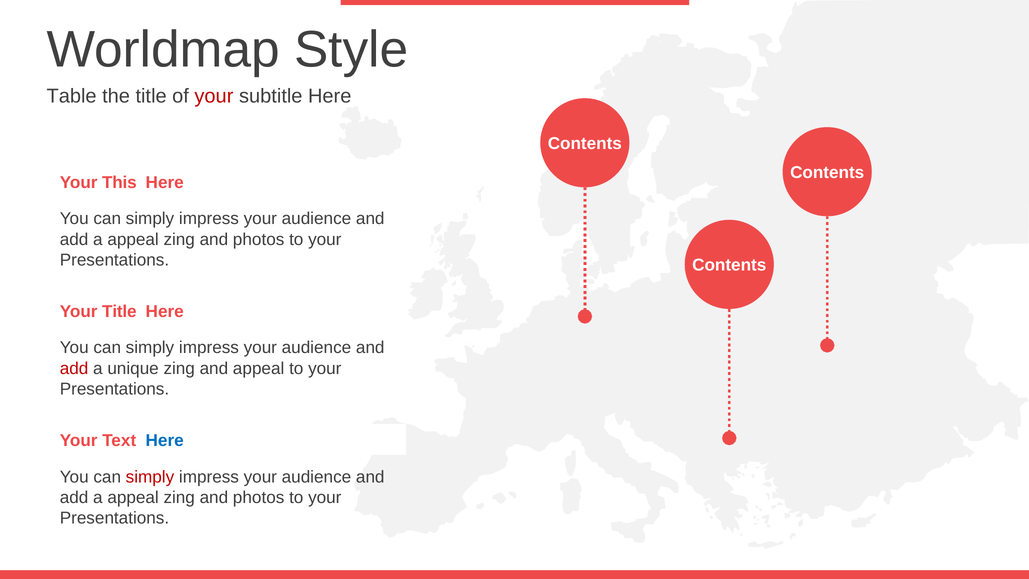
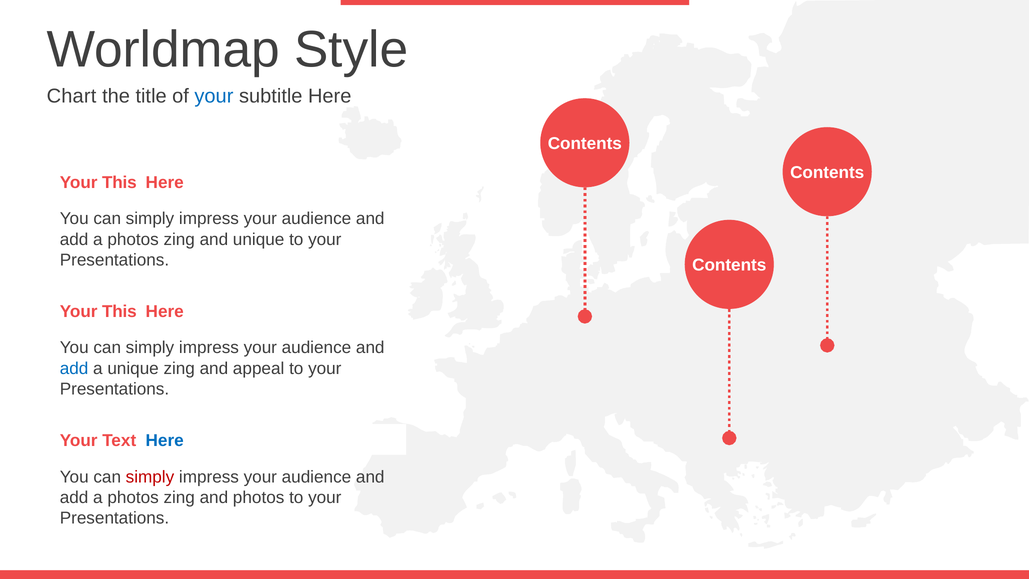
Table: Table -> Chart
your at (214, 96) colour: red -> blue
appeal at (133, 239): appeal -> photos
photos at (259, 239): photos -> unique
Title at (119, 311): Title -> This
add at (74, 368) colour: red -> blue
appeal at (133, 497): appeal -> photos
